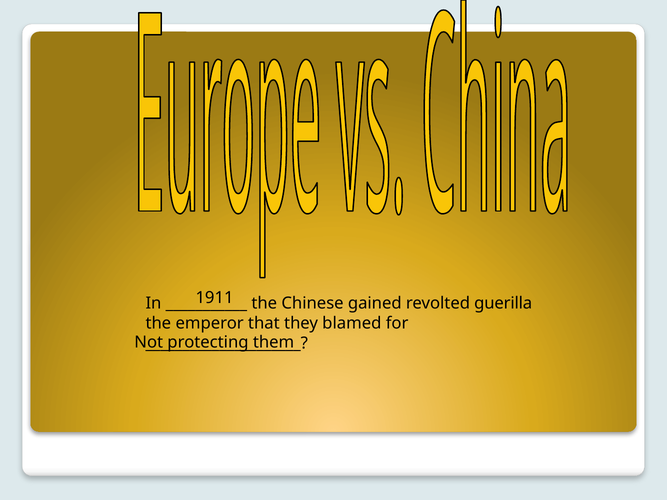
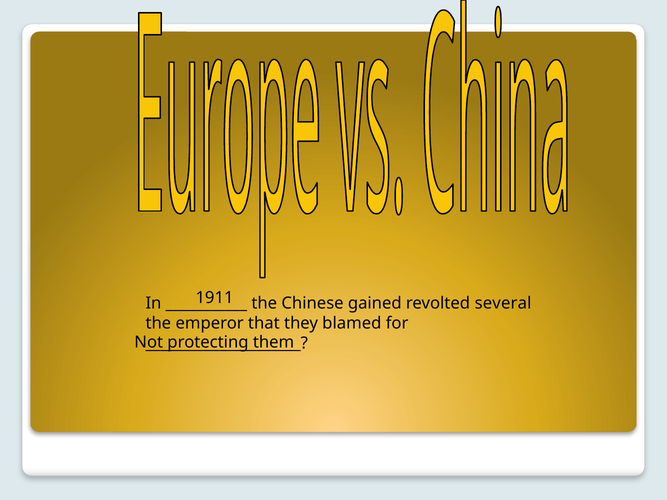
guerilla: guerilla -> several
